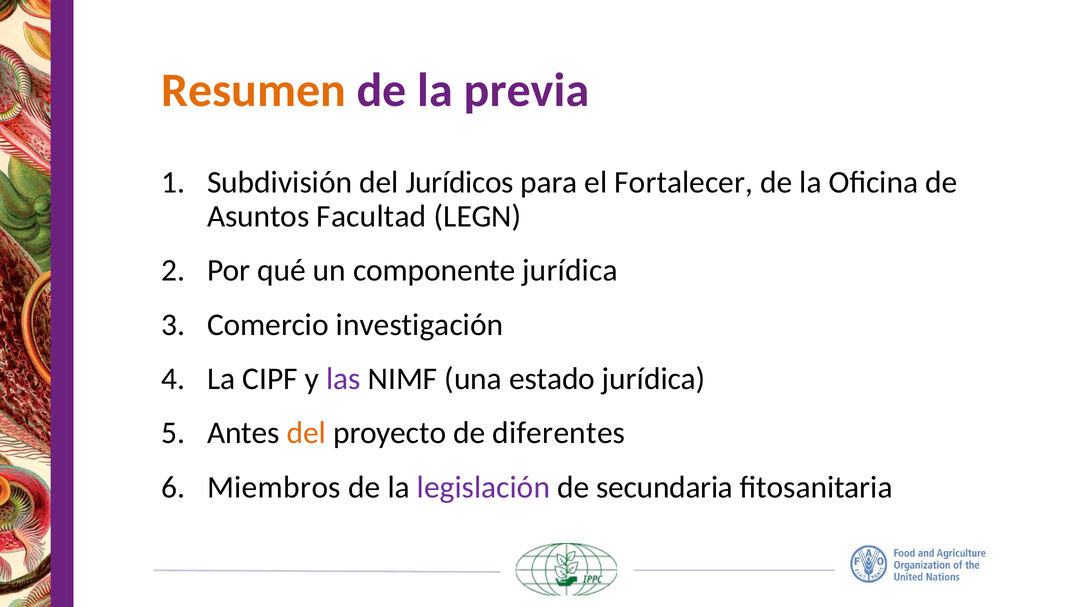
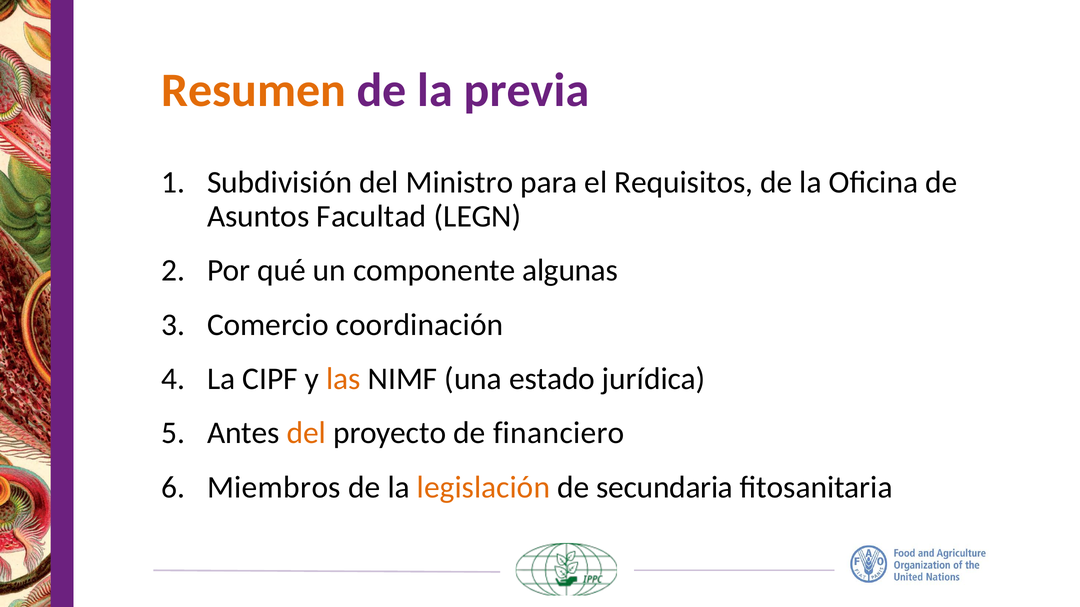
Jurídicos: Jurídicos -> Ministro
Fortalecer: Fortalecer -> Requisitos
componente jurídica: jurídica -> algunas
investigación: investigación -> coordinación
las colour: purple -> orange
diferentes: diferentes -> financiero
legislación colour: purple -> orange
